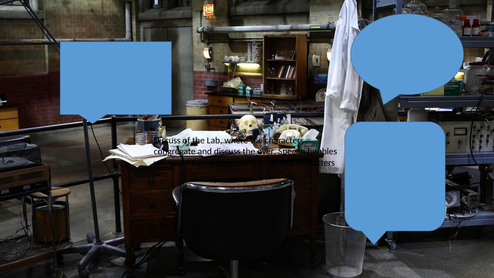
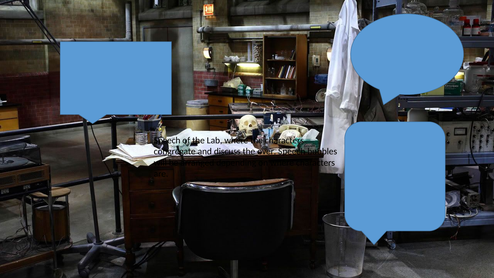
Discuss at (167, 140): Discuss -> Speech
